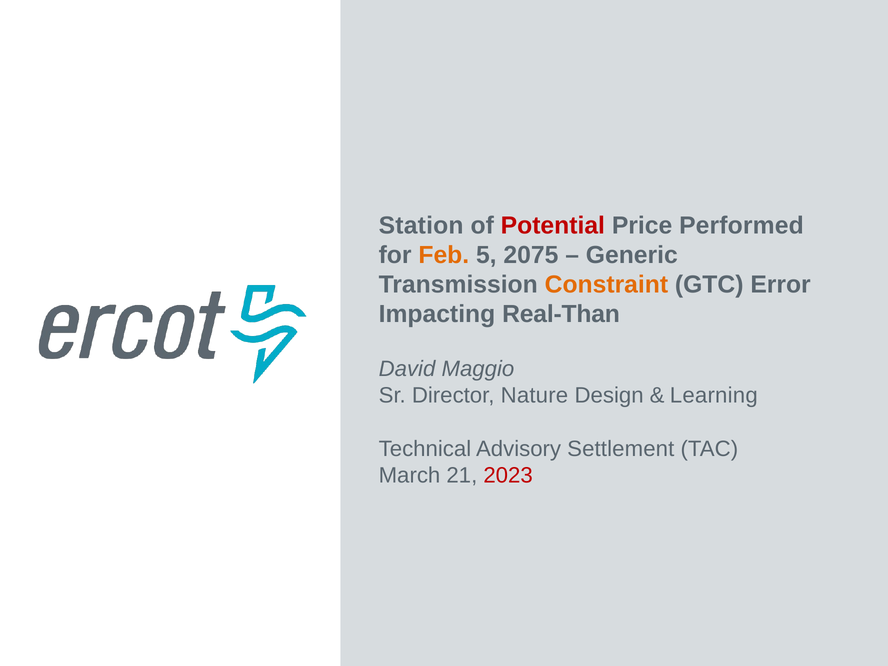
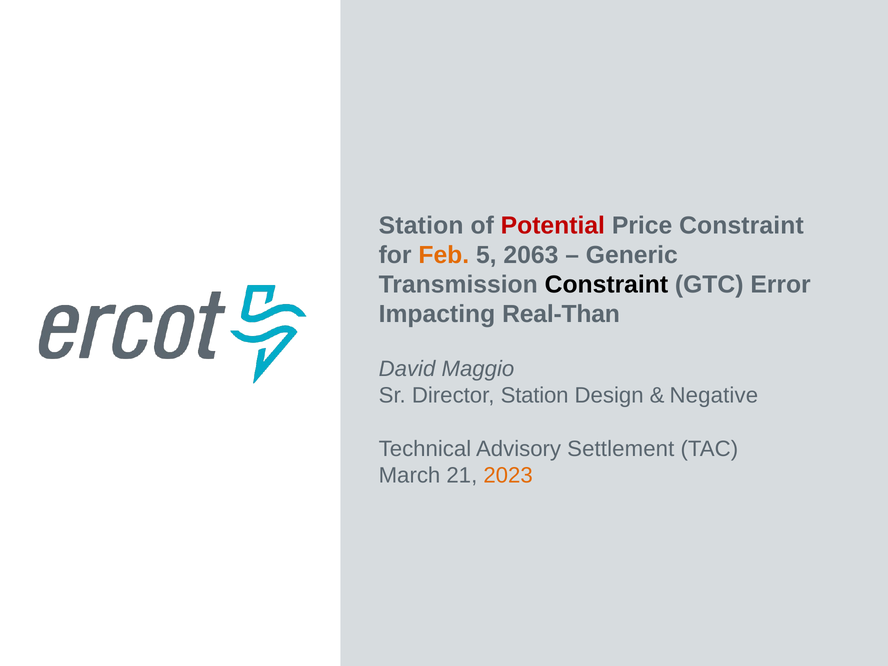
Price Performed: Performed -> Constraint
2075: 2075 -> 2063
Constraint at (606, 285) colour: orange -> black
Director Nature: Nature -> Station
Learning: Learning -> Negative
2023 colour: red -> orange
